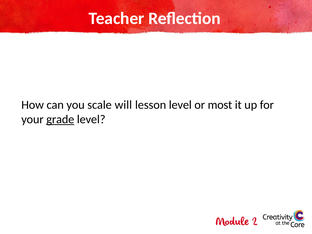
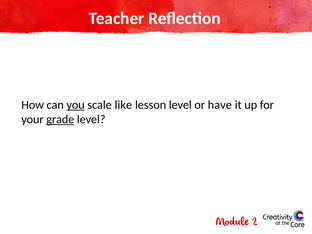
you underline: none -> present
will: will -> like
most: most -> have
